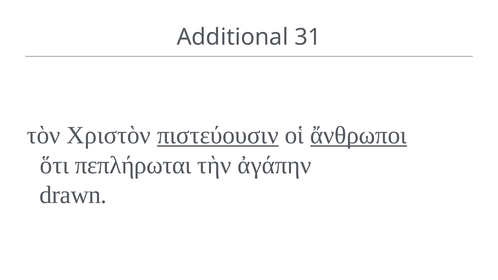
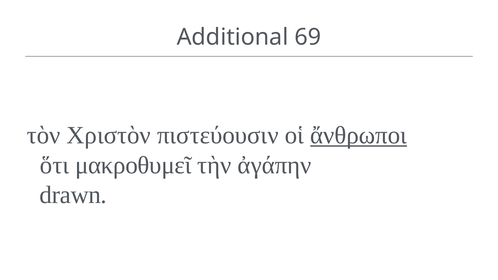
31: 31 -> 69
πιστεύουσιν underline: present -> none
πεπλήρωται: πεπλήρωται -> μακροθυμεῖ
